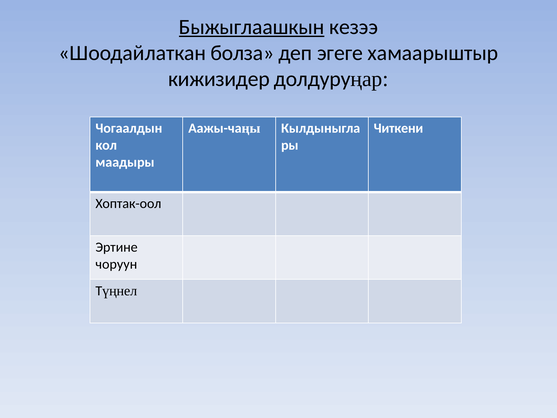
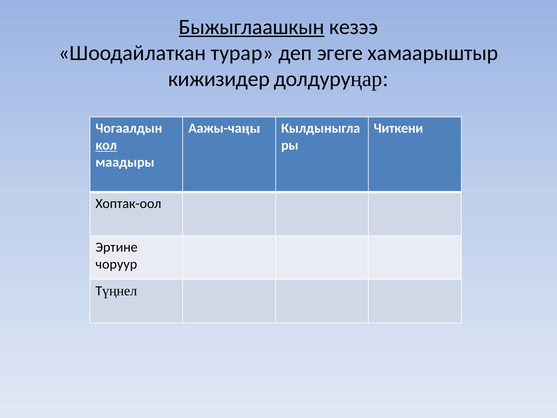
болза: болза -> турар
кол underline: none -> present
чоруун: чоруун -> чоруур
